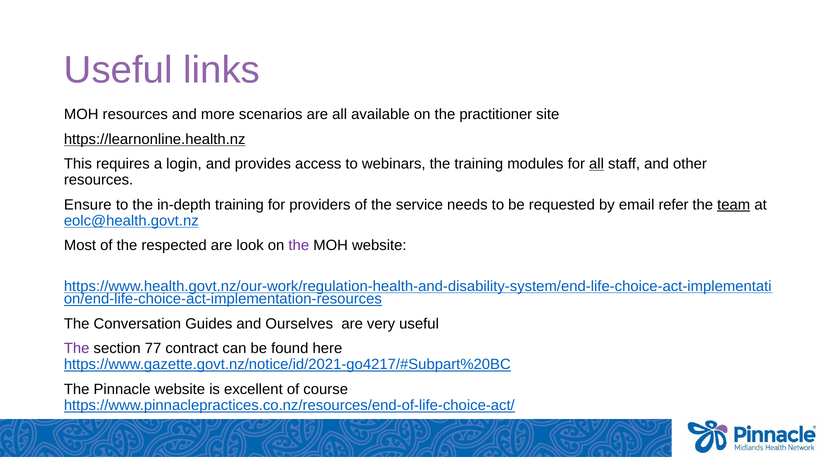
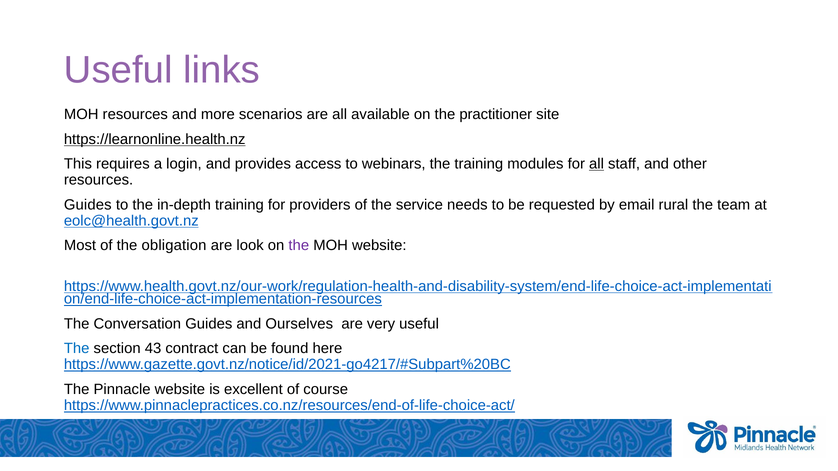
Ensure at (88, 205): Ensure -> Guides
refer: refer -> rural
team underline: present -> none
respected: respected -> obligation
The at (77, 349) colour: purple -> blue
77: 77 -> 43
